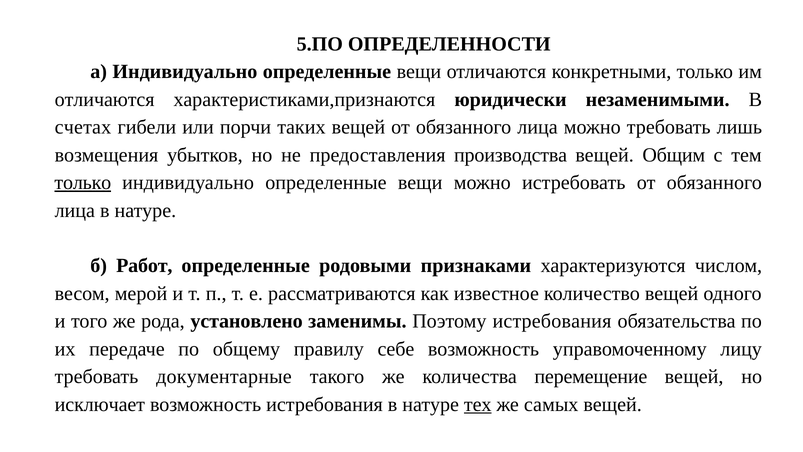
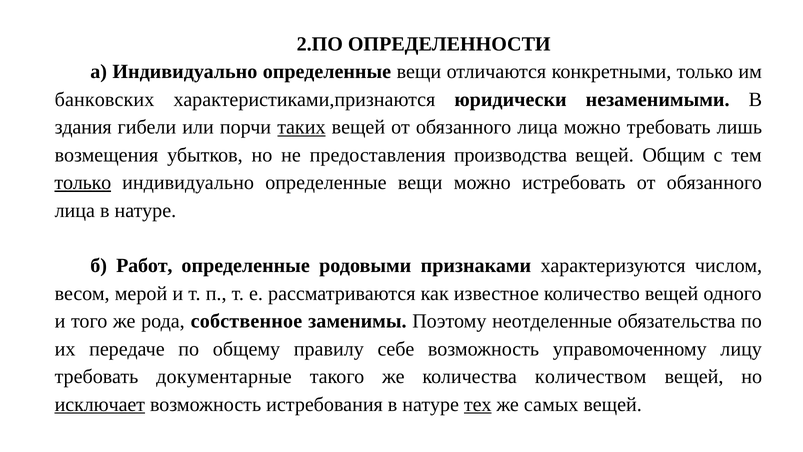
5.ПО: 5.ПО -> 2.ПО
отличаются at (105, 99): отличаются -> банковских
счетах: счетах -> здания
таких underline: none -> present
установлено: установлено -> собственное
Поэтому истребования: истребования -> неотделенные
перемещение: перемещение -> количеством
исключает underline: none -> present
